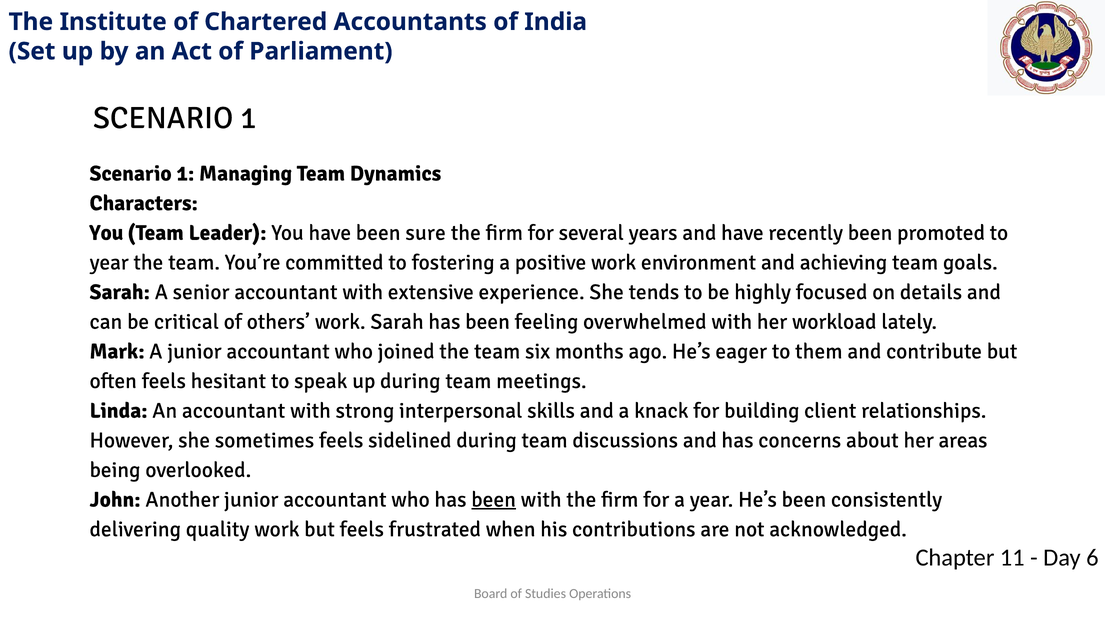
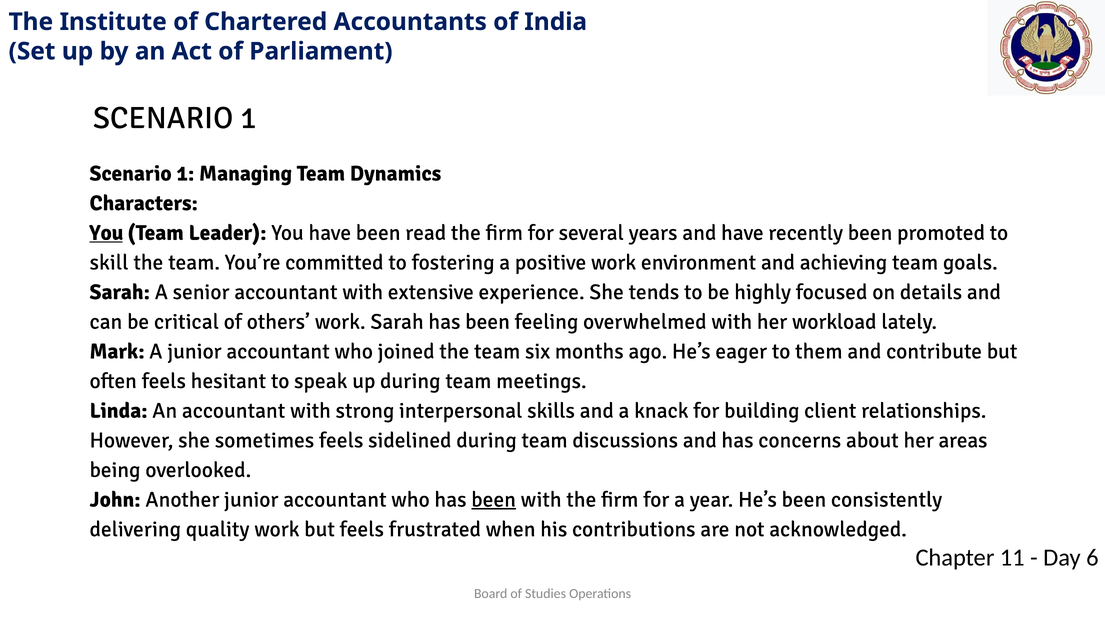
You at (106, 233) underline: none -> present
sure: sure -> read
year at (109, 262): year -> skill
